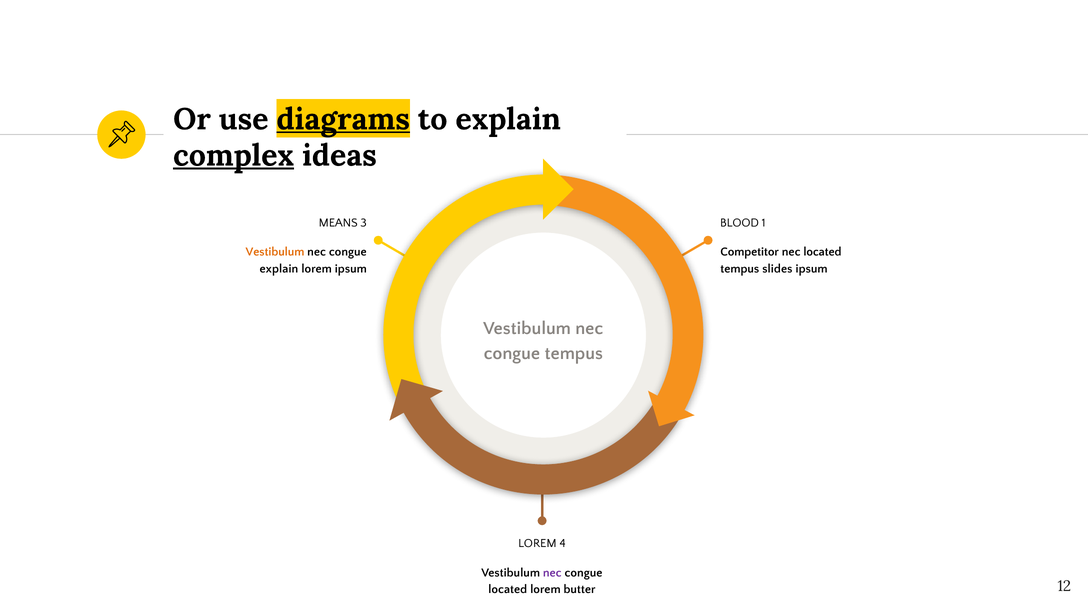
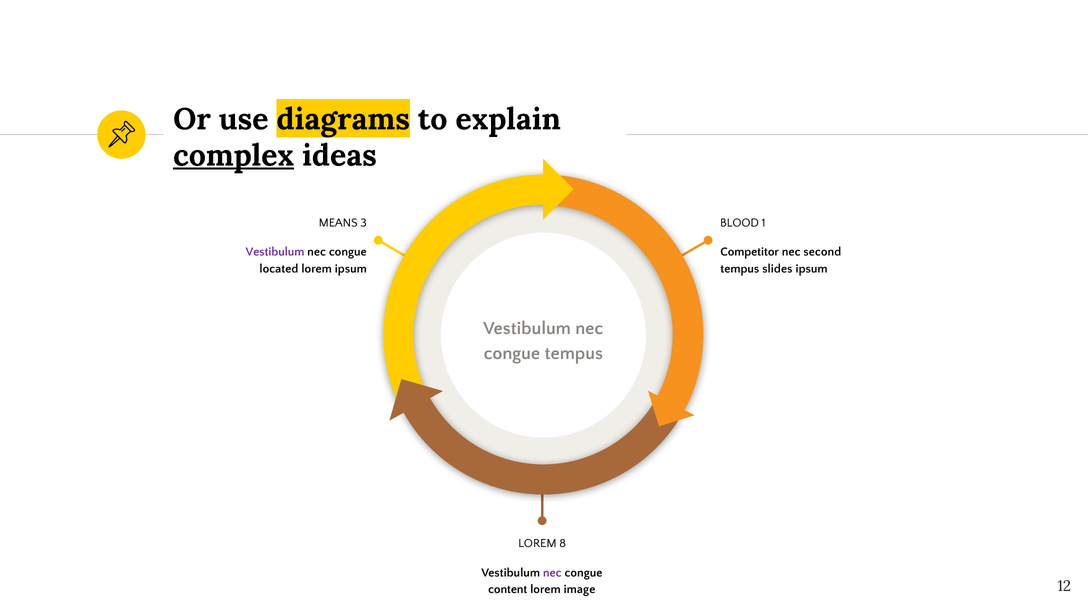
diagrams underline: present -> none
Vestibulum at (275, 252) colour: orange -> purple
nec located: located -> second
explain at (279, 269): explain -> located
4: 4 -> 8
located at (508, 589): located -> content
butter: butter -> image
